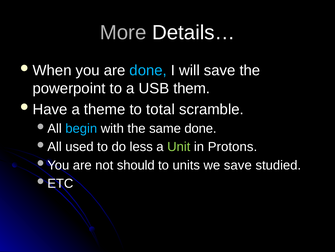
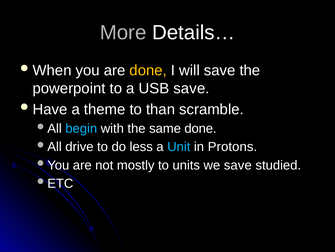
done at (148, 70) colour: light blue -> yellow
USB them: them -> save
total: total -> than
used: used -> drive
Unit colour: light green -> light blue
should: should -> mostly
